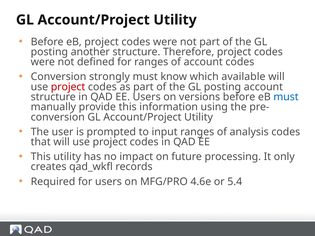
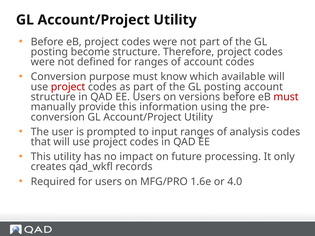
another: another -> become
strongly: strongly -> purpose
must at (286, 97) colour: blue -> red
4.6e: 4.6e -> 1.6e
5.4: 5.4 -> 4.0
